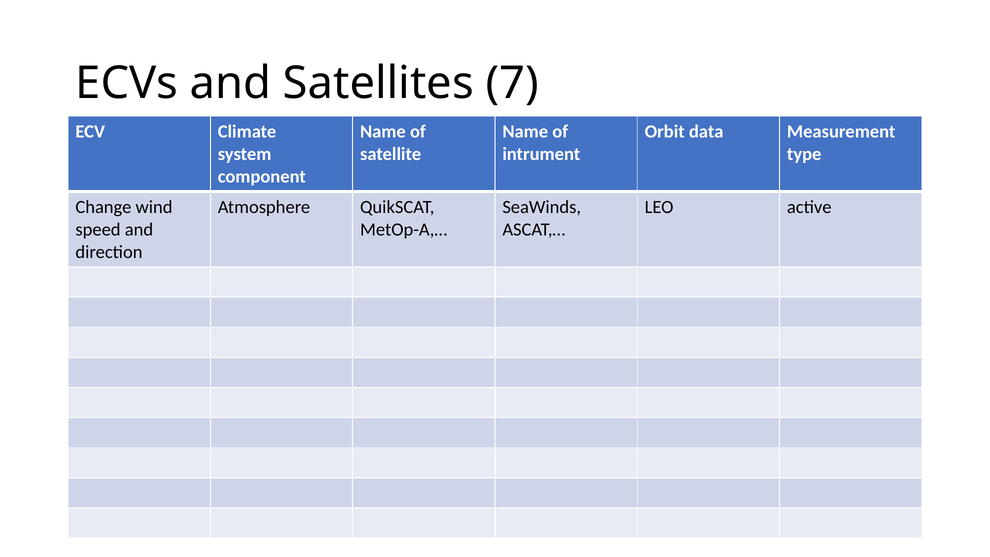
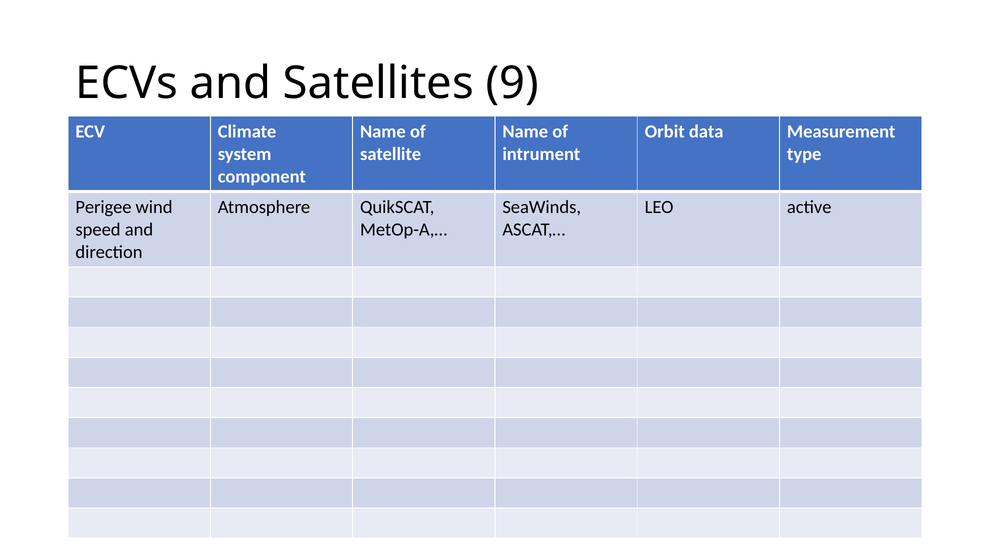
7: 7 -> 9
Change: Change -> Perigee
